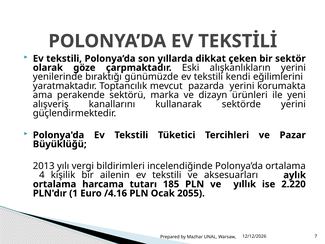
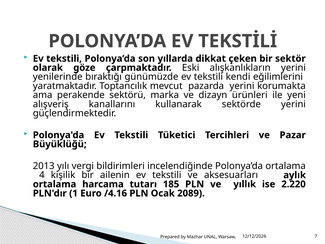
2055: 2055 -> 2089
